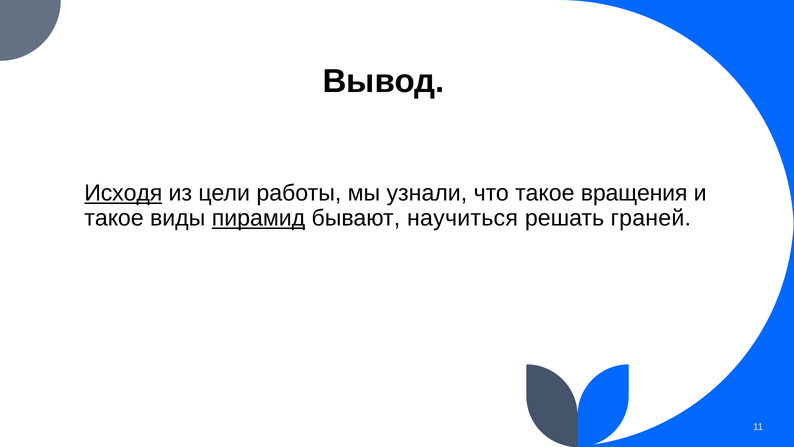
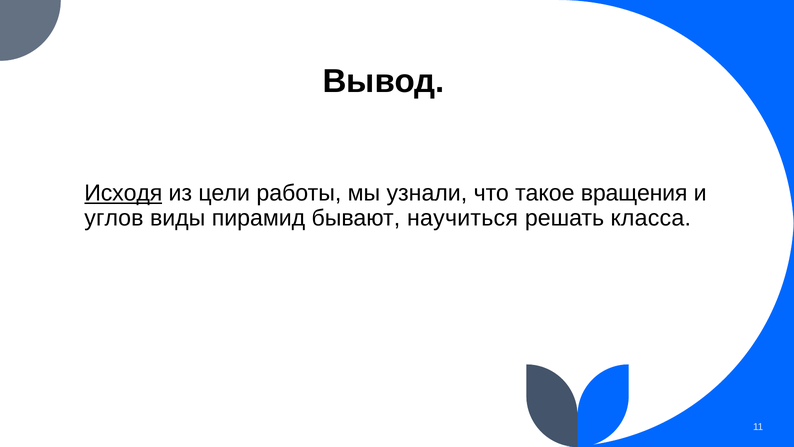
такое at (114, 218): такое -> углов
пирамид underline: present -> none
граней: граней -> класса
